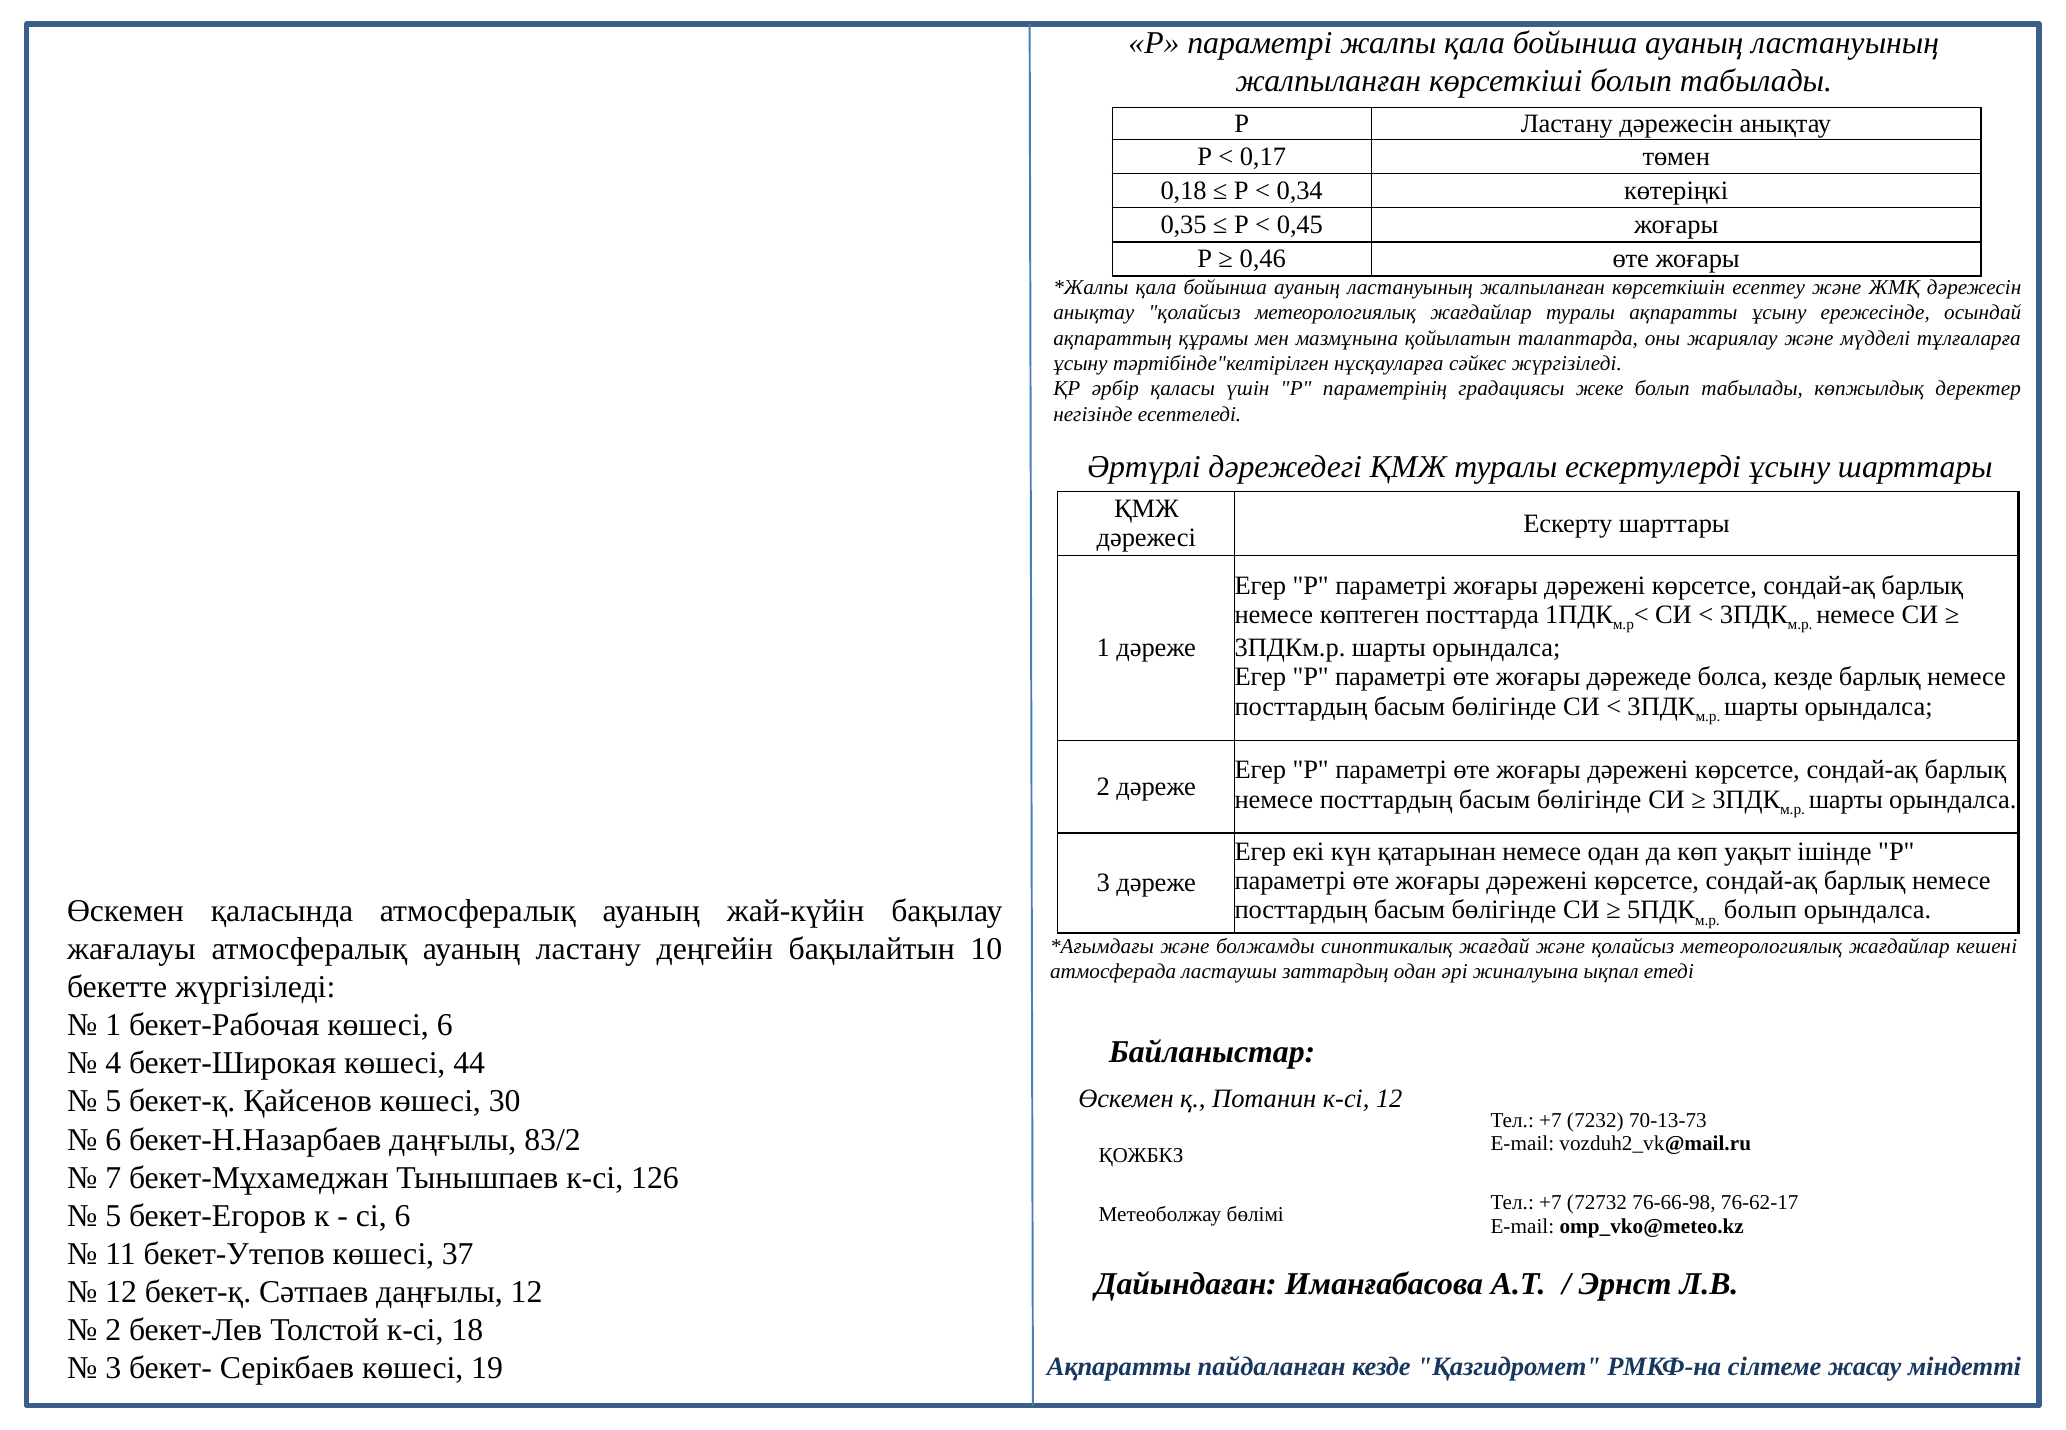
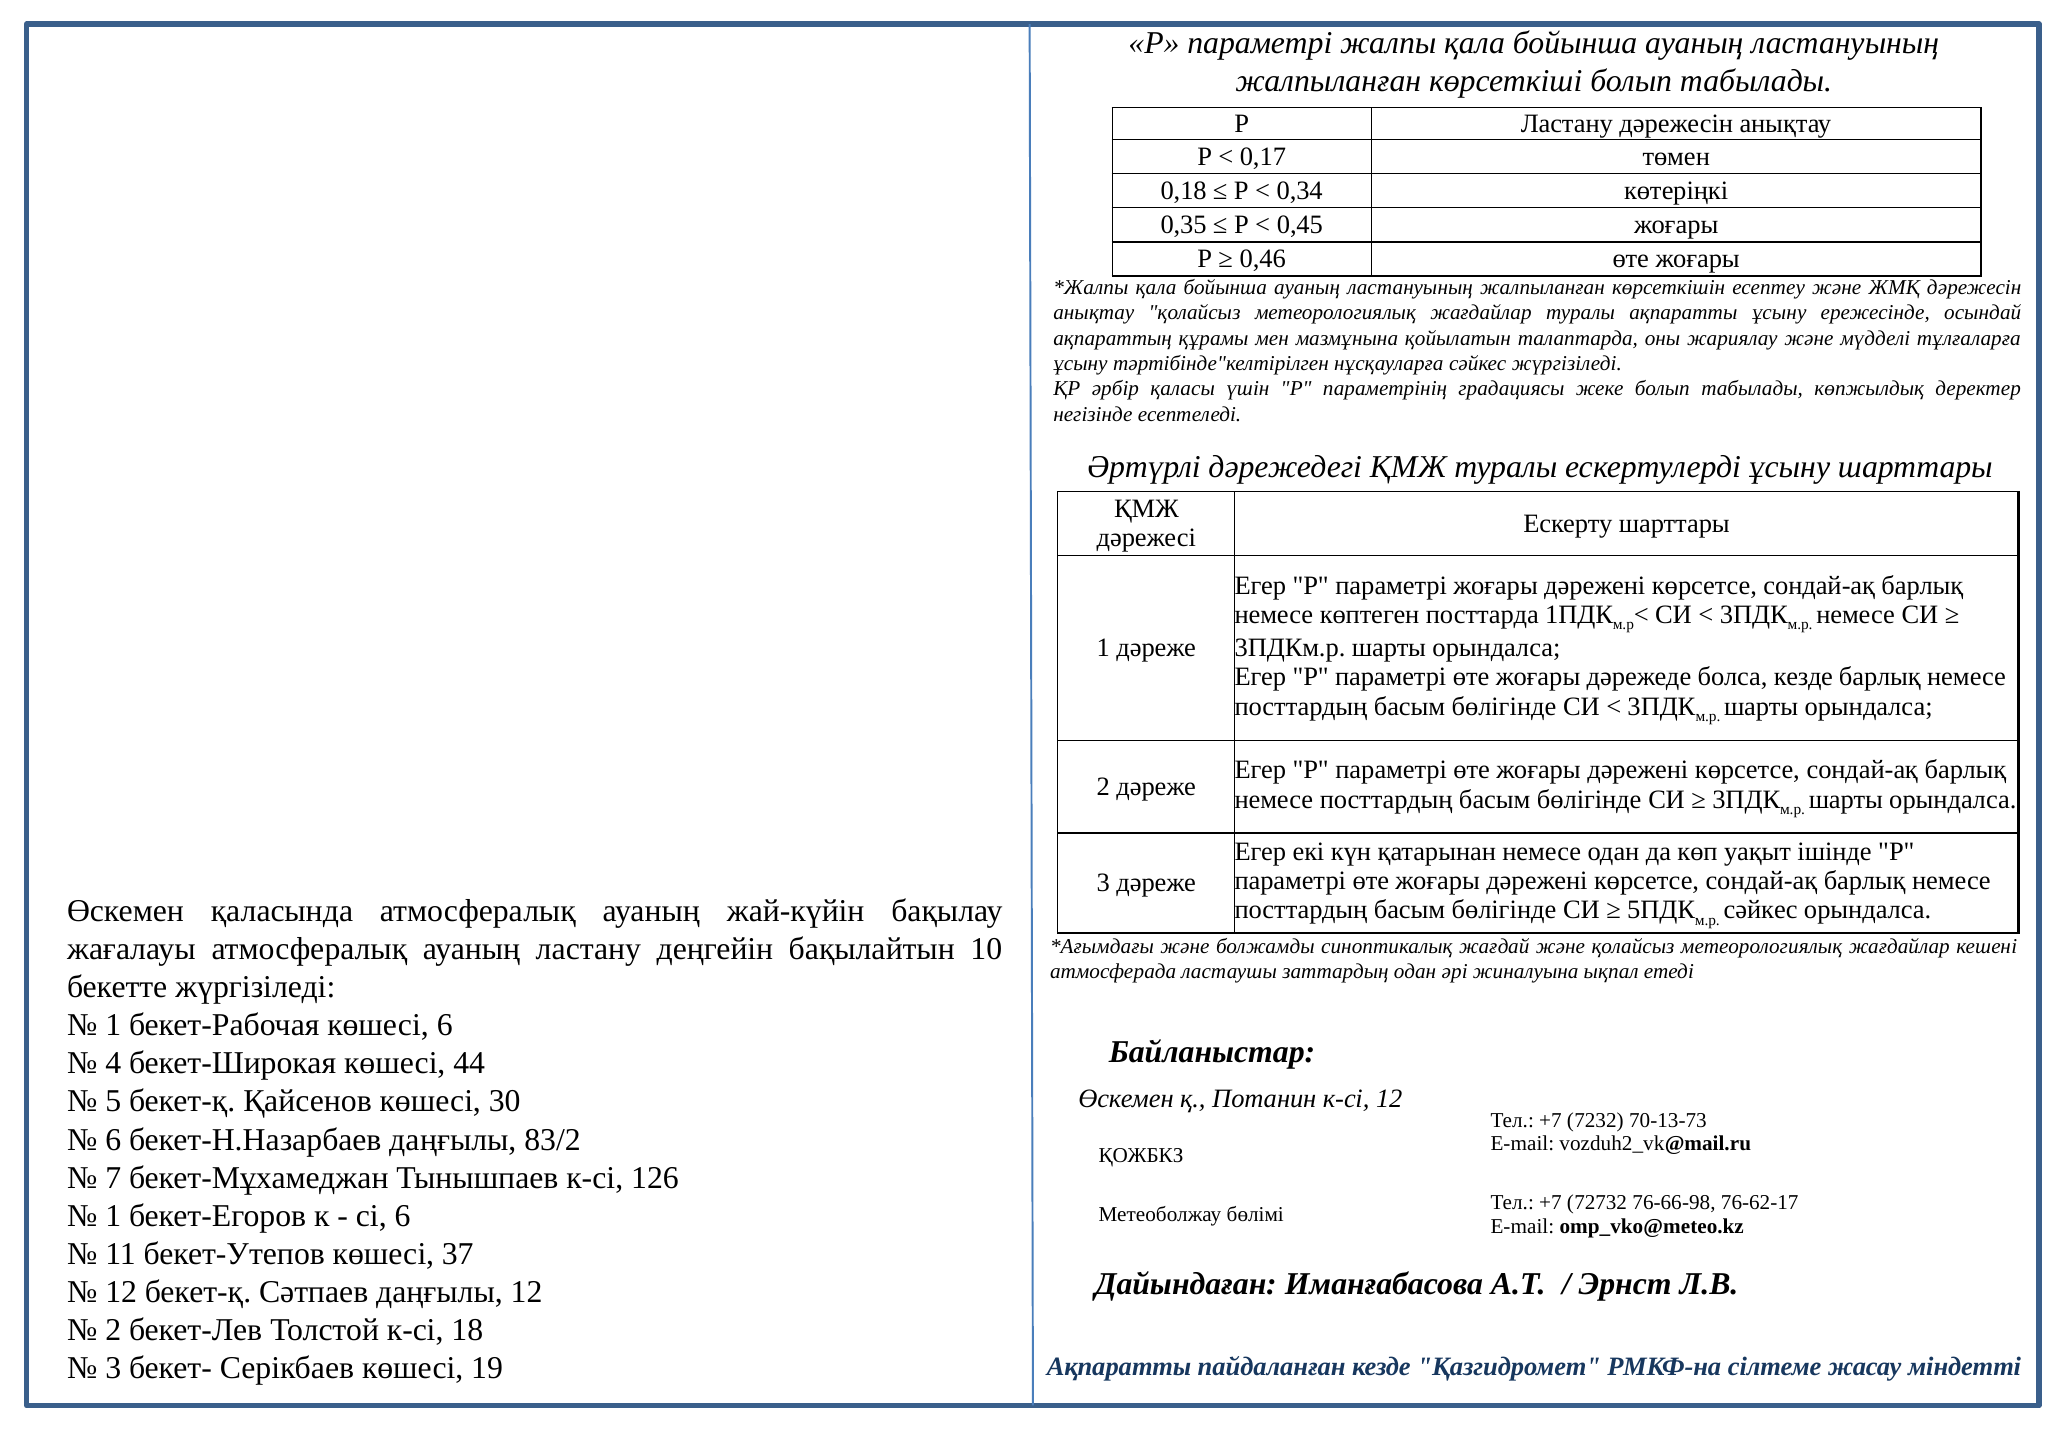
болып at (1760, 910): болып -> сәйкес
5 at (113, 1216): 5 -> 1
